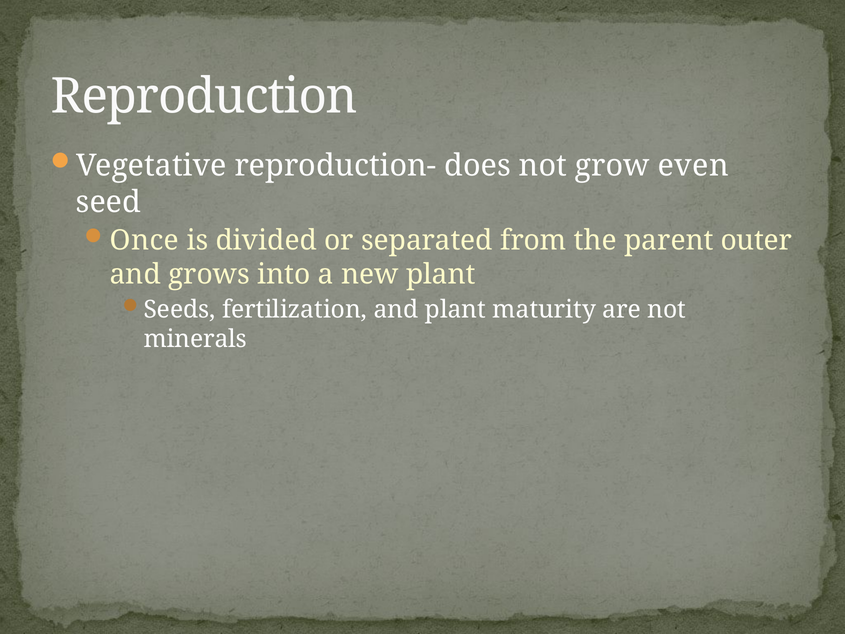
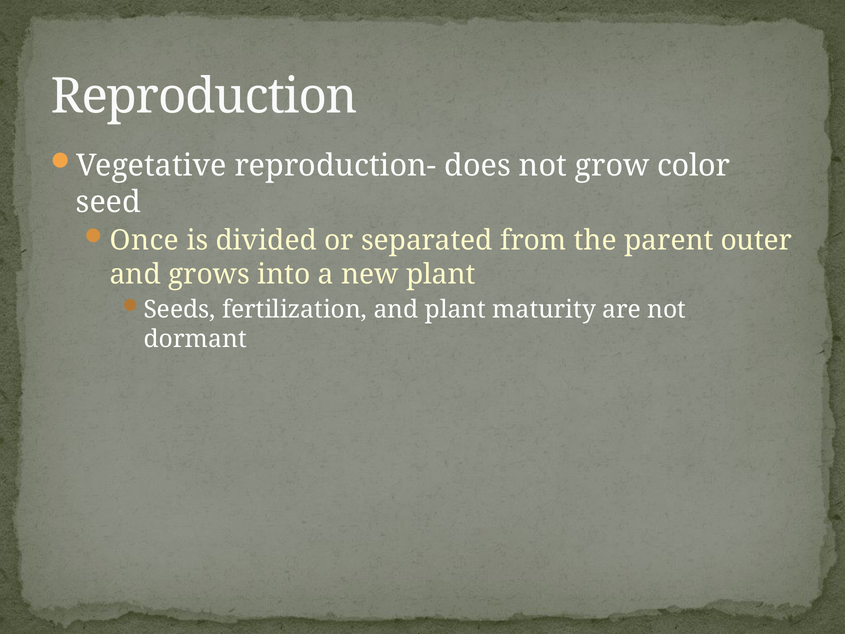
even: even -> color
minerals: minerals -> dormant
